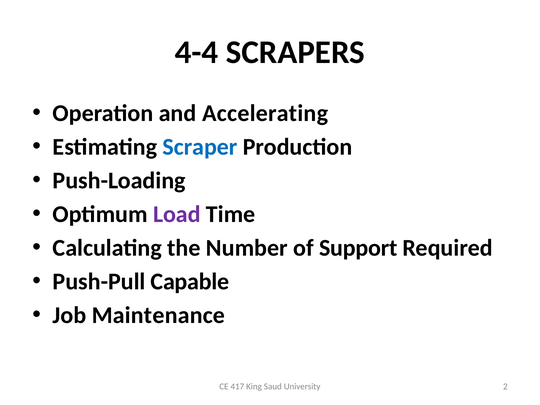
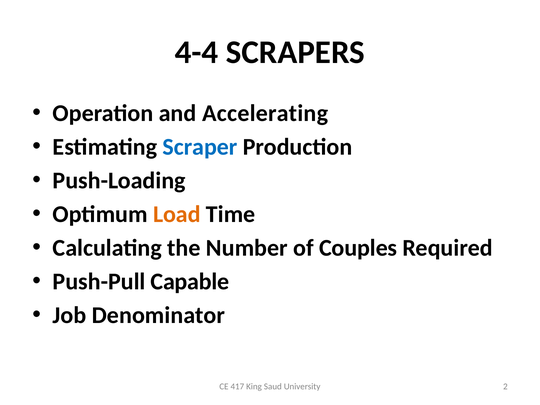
Load colour: purple -> orange
Support: Support -> Couples
Maintenance: Maintenance -> Denominator
